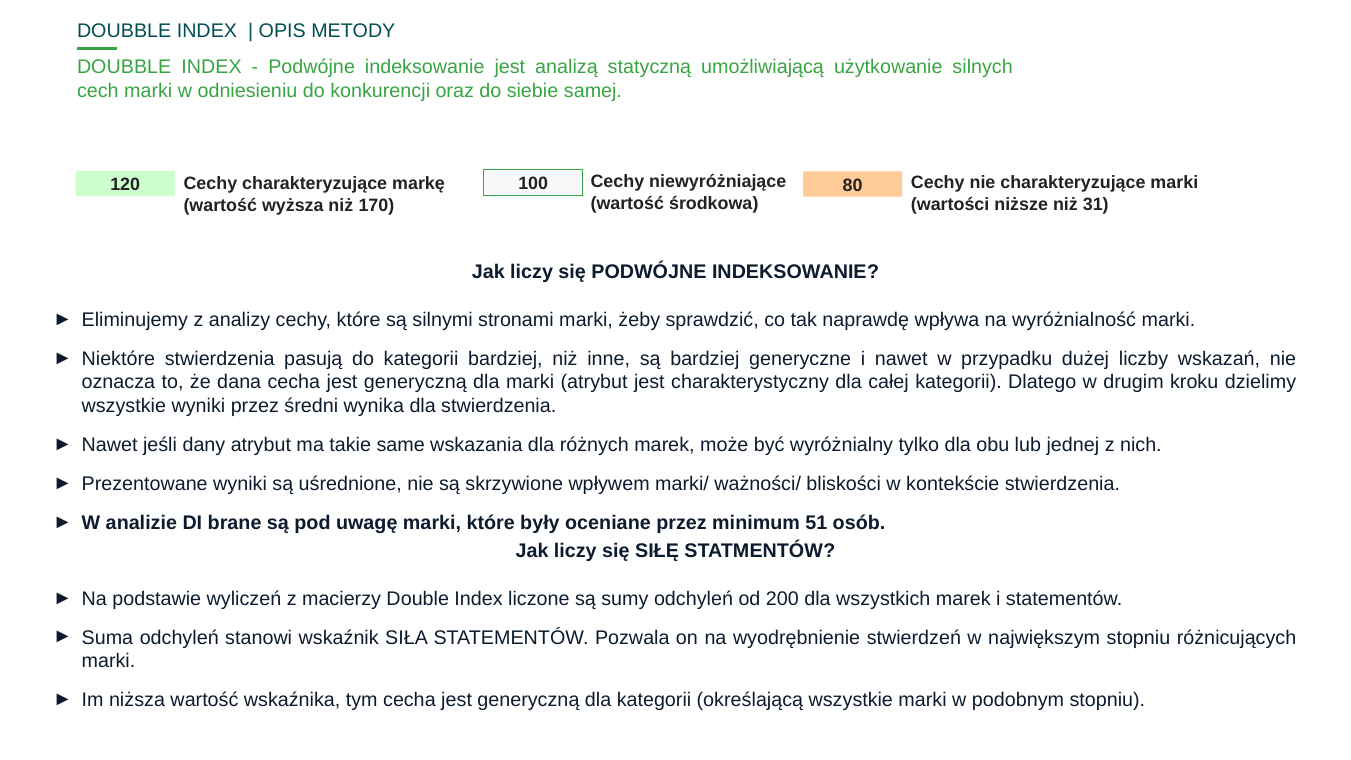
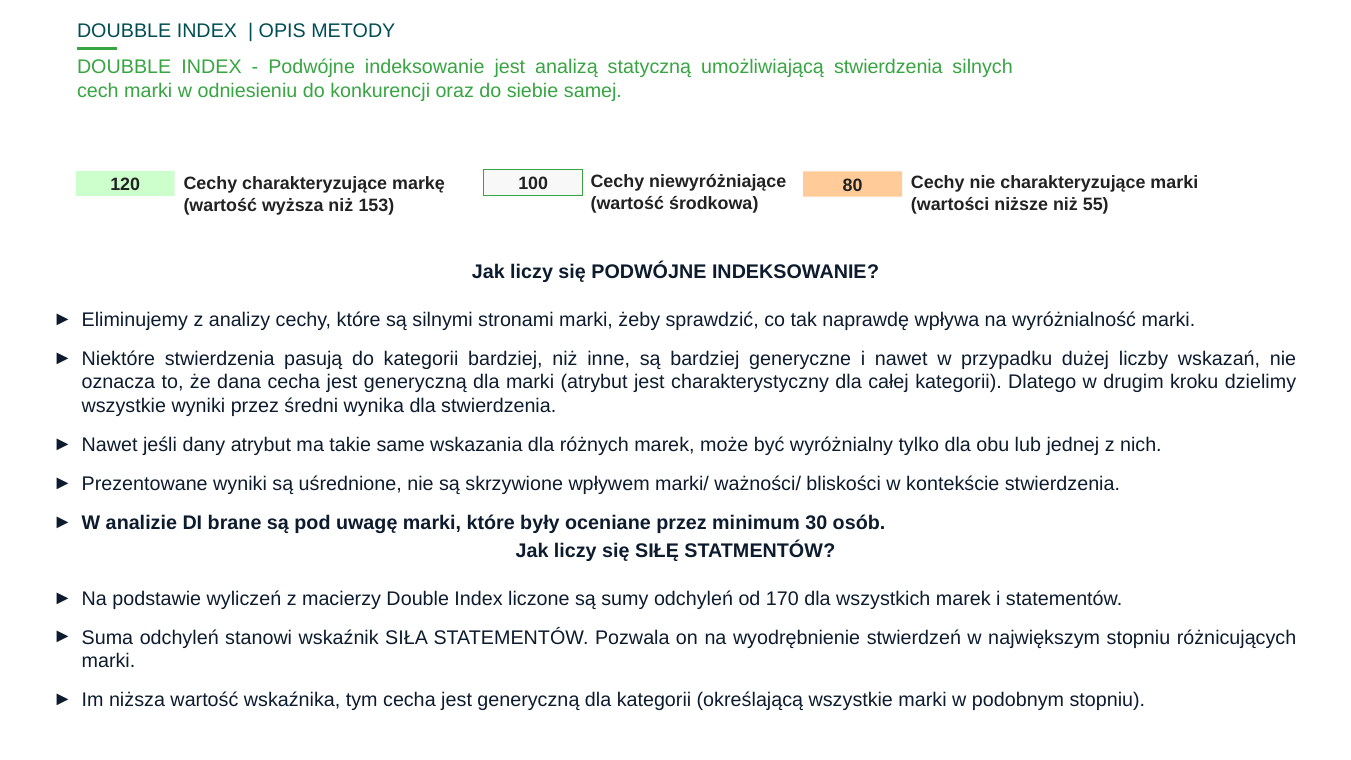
umożliwiającą użytkowanie: użytkowanie -> stwierdzenia
31: 31 -> 55
170: 170 -> 153
51: 51 -> 30
200: 200 -> 170
